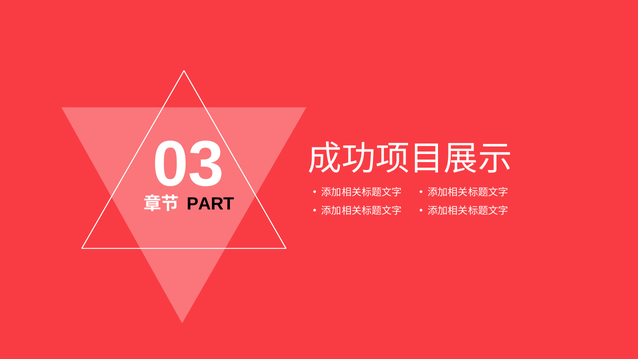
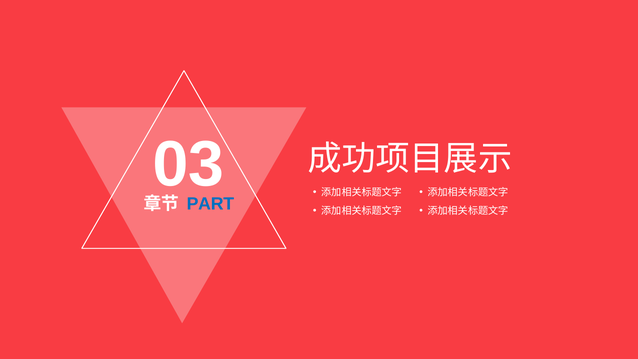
PART colour: black -> blue
